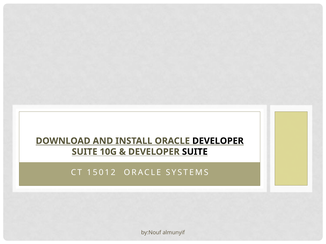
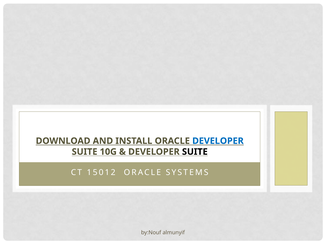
DEVELOPER at (218, 141) colour: black -> blue
